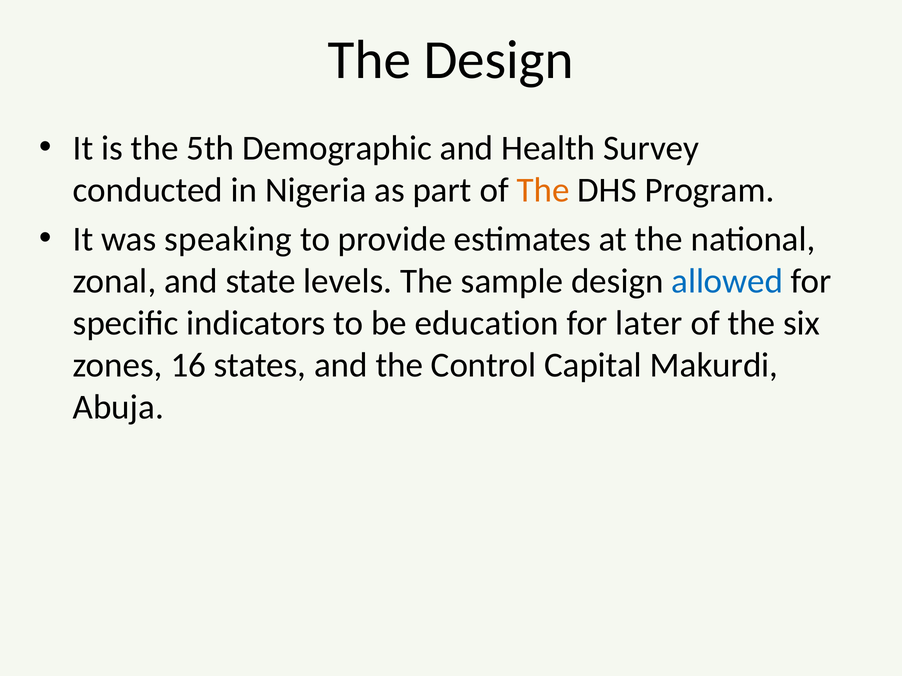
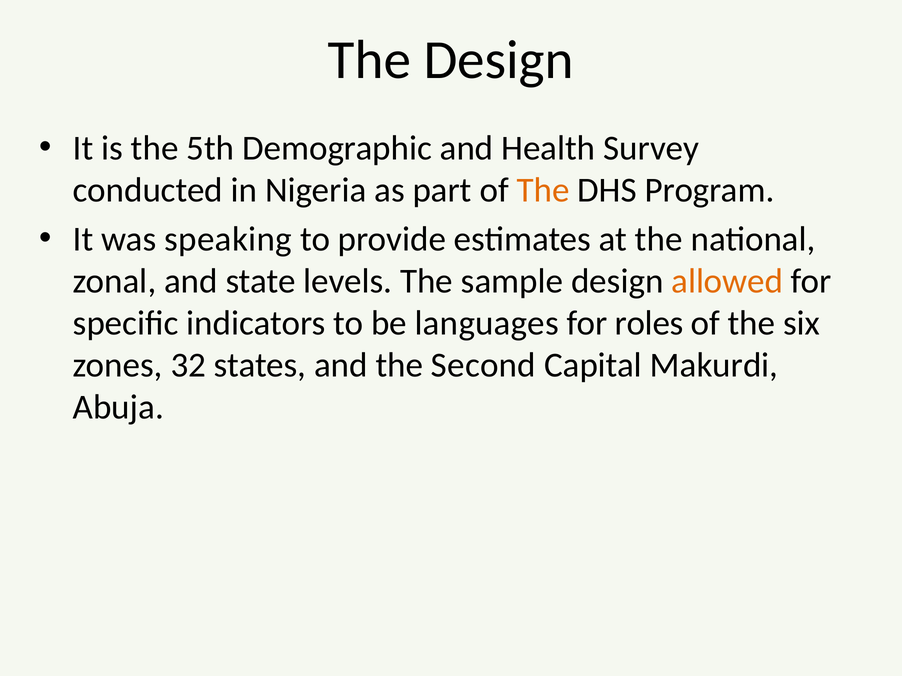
allowed colour: blue -> orange
education: education -> languages
later: later -> roles
16: 16 -> 32
Control: Control -> Second
